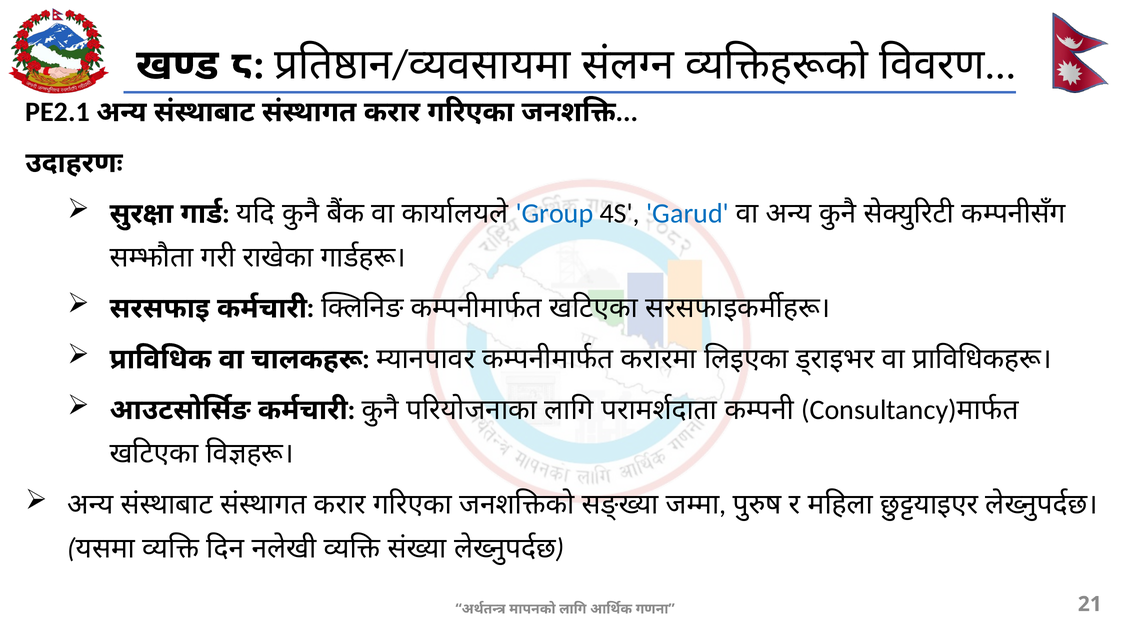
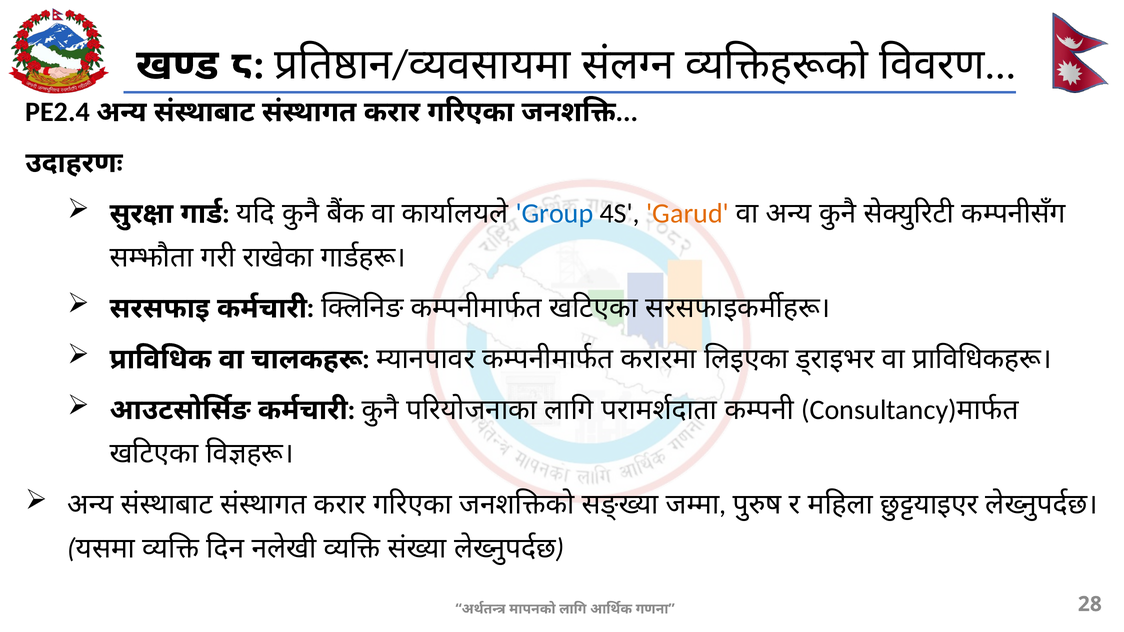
PE2.1: PE2.1 -> PE2.4
Garud colour: blue -> orange
21: 21 -> 28
